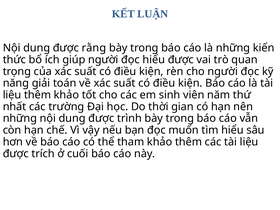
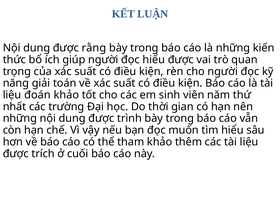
liệu thêm: thêm -> đoán
